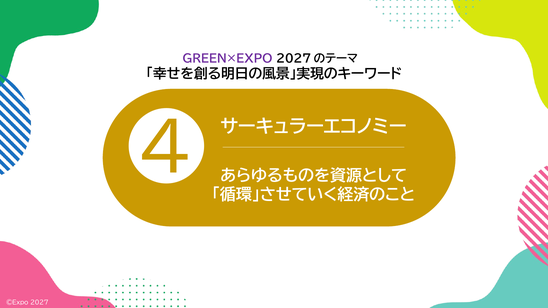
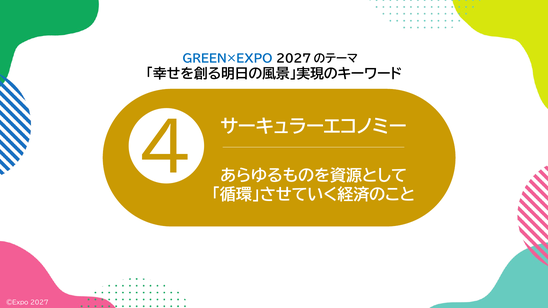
GREEN×EXPO colour: purple -> blue
